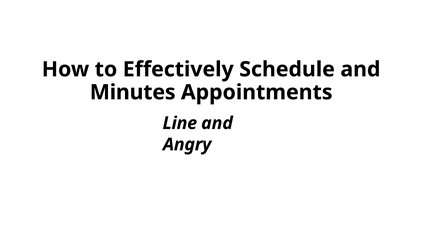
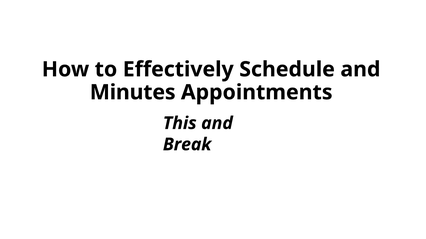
Line: Line -> This
Angry: Angry -> Break
